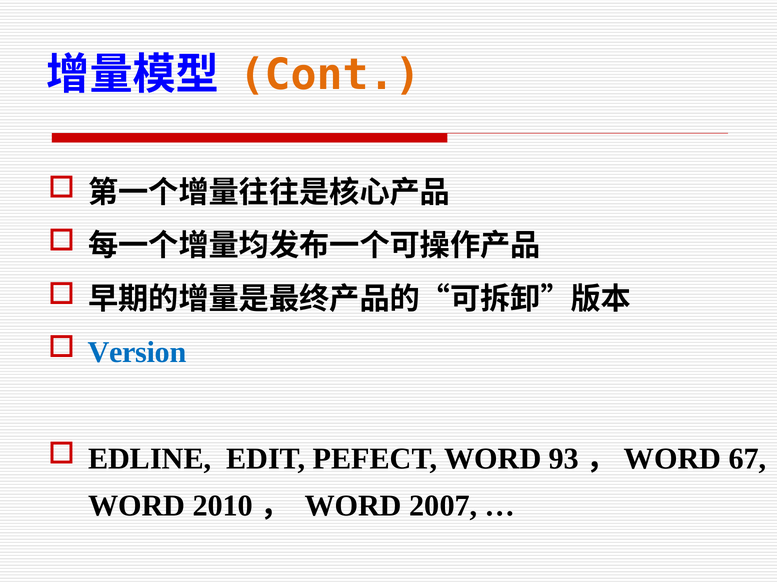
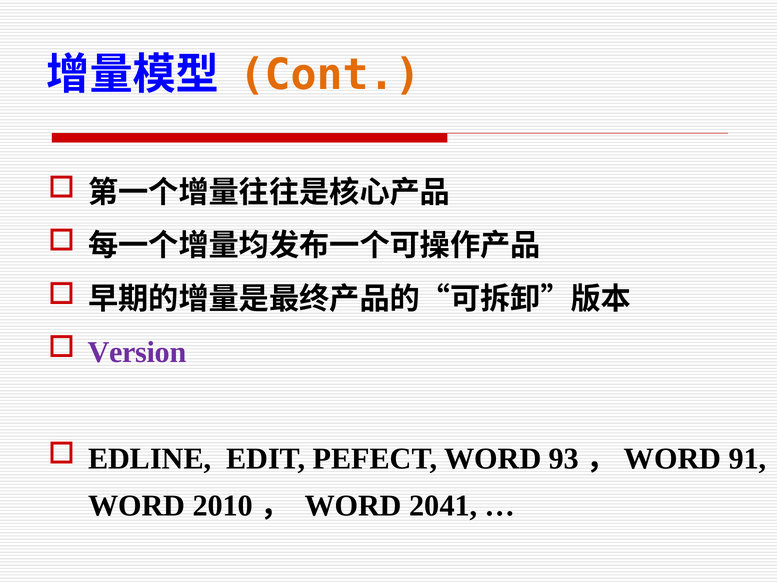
Version colour: blue -> purple
67: 67 -> 91
2007: 2007 -> 2041
